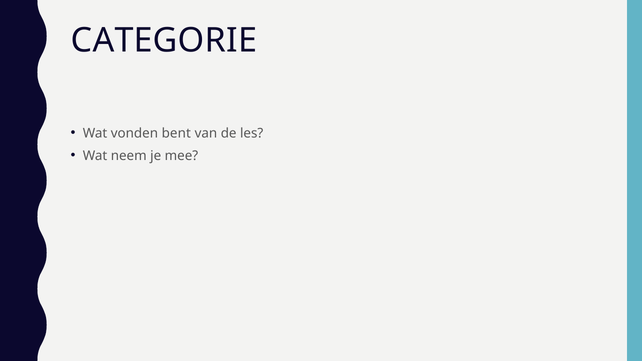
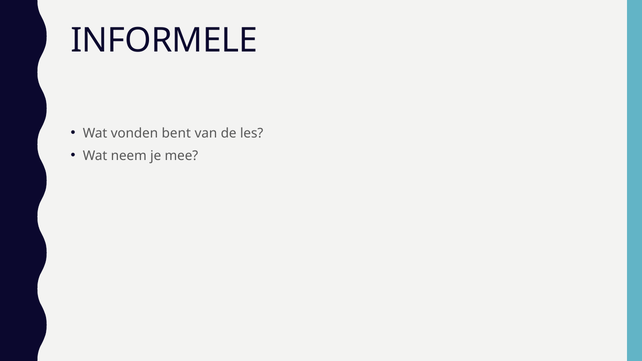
CATEGORIE: CATEGORIE -> INFORMELE
